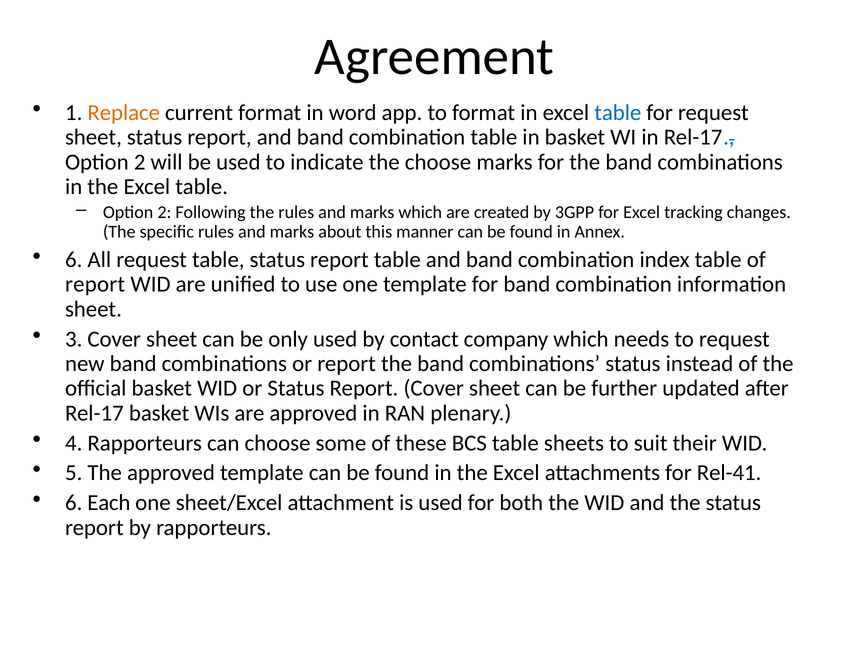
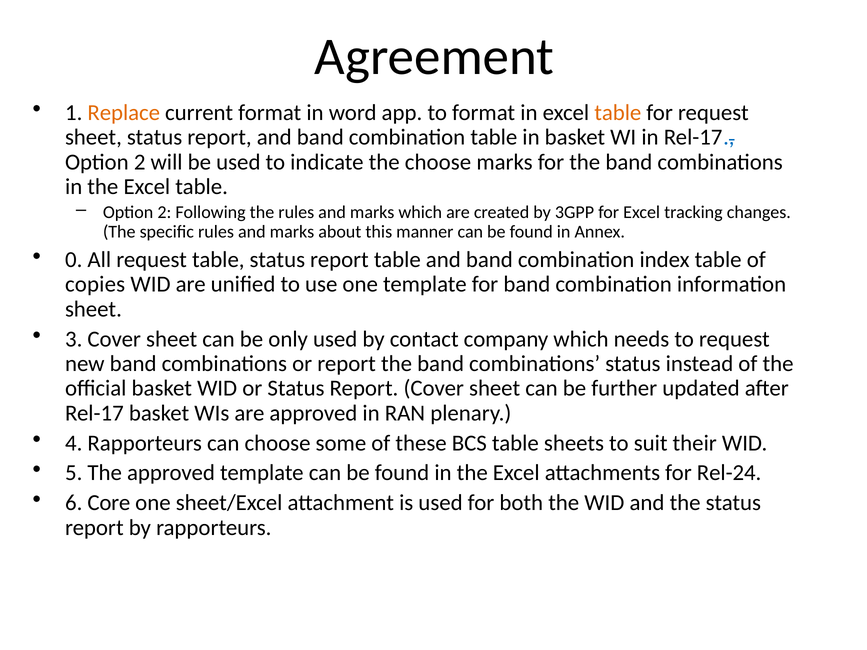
table at (618, 113) colour: blue -> orange
6 at (74, 260): 6 -> 0
report at (95, 285): report -> copies
Rel-41: Rel-41 -> Rel-24
Each: Each -> Core
